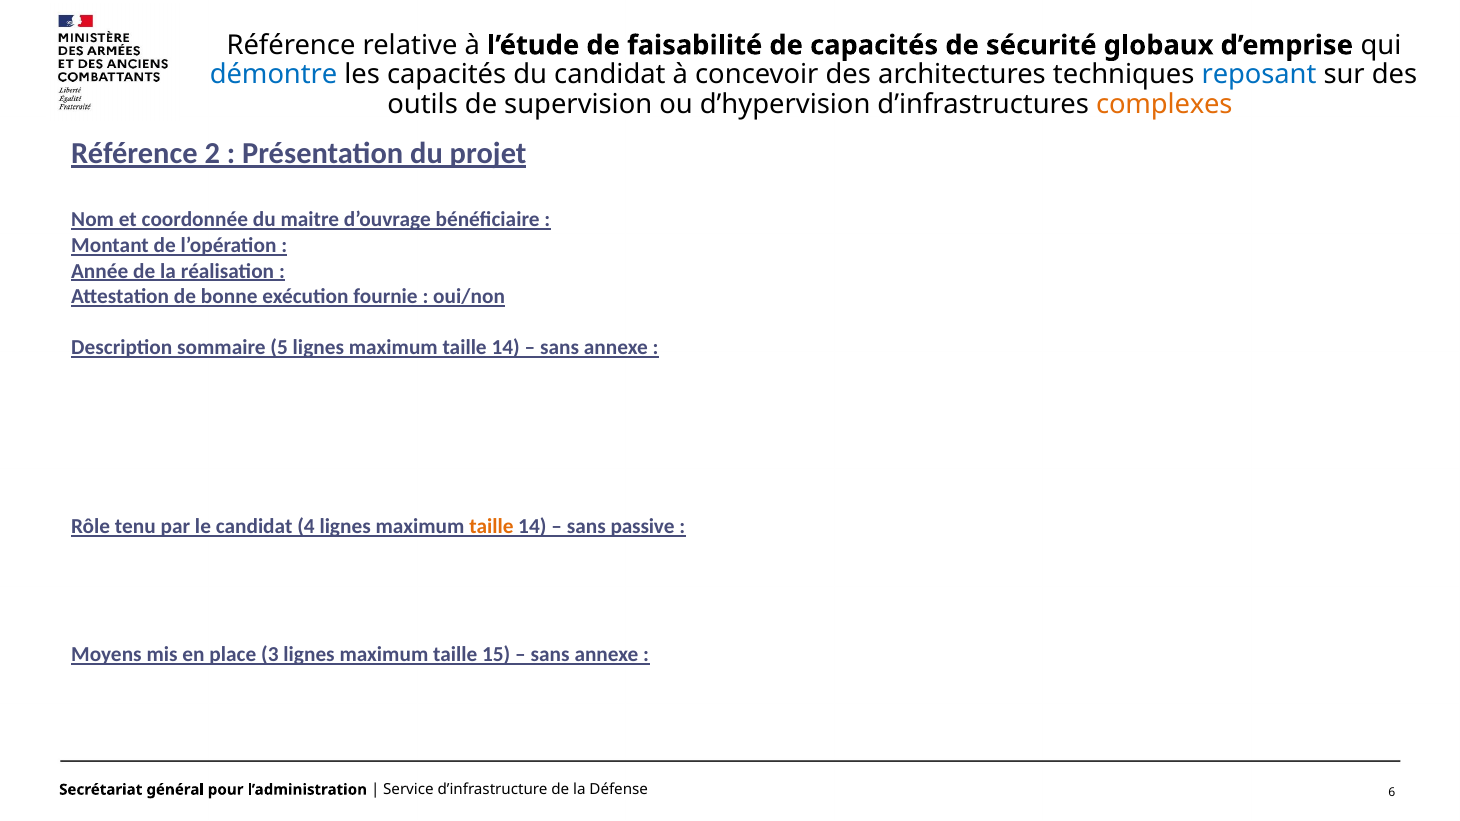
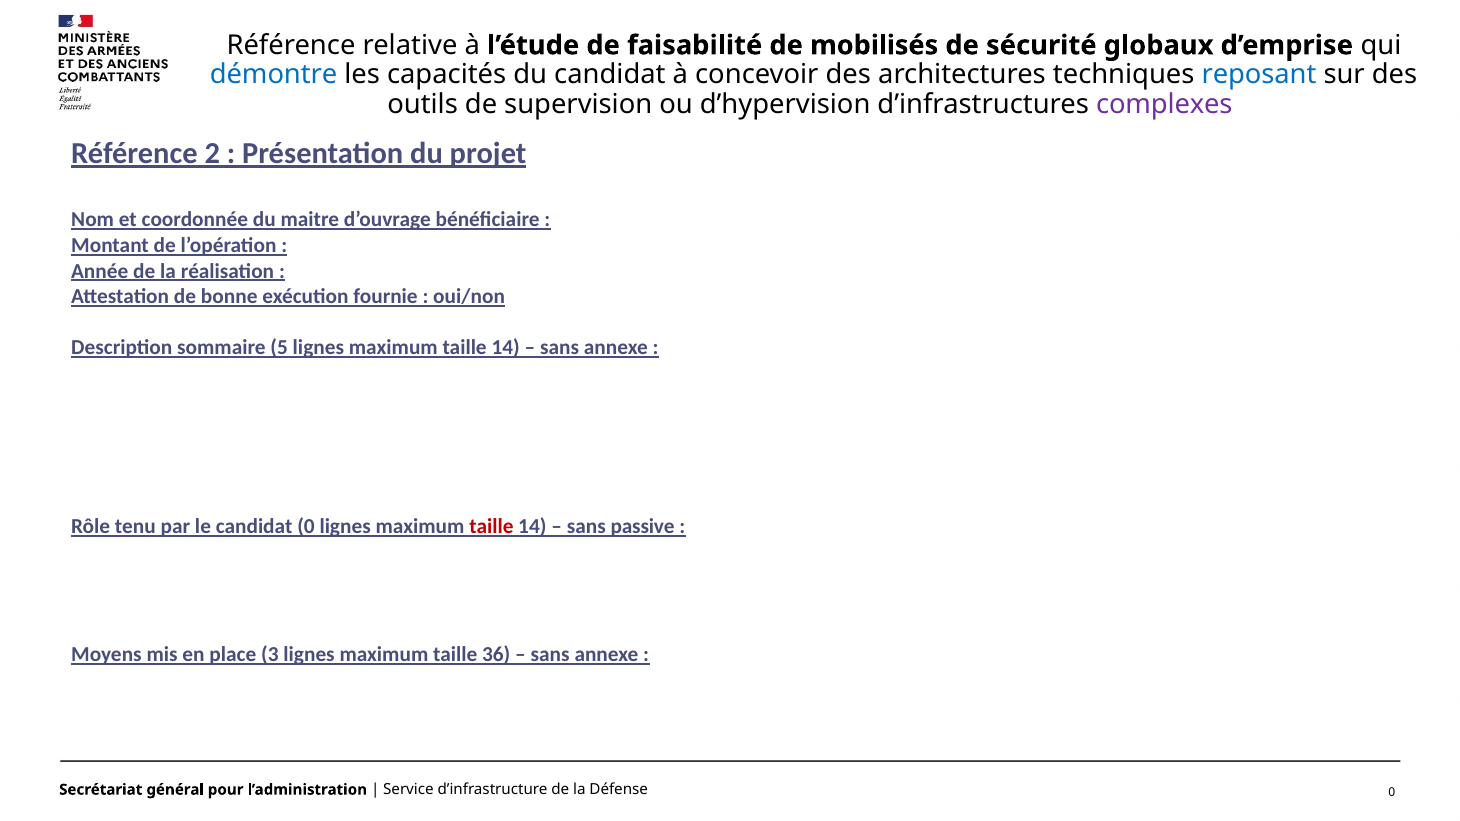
de capacités: capacités -> mobilisés
complexes colour: orange -> purple
candidat 4: 4 -> 0
taille at (491, 527) colour: orange -> red
15: 15 -> 36
6 at (1392, 793): 6 -> 0
